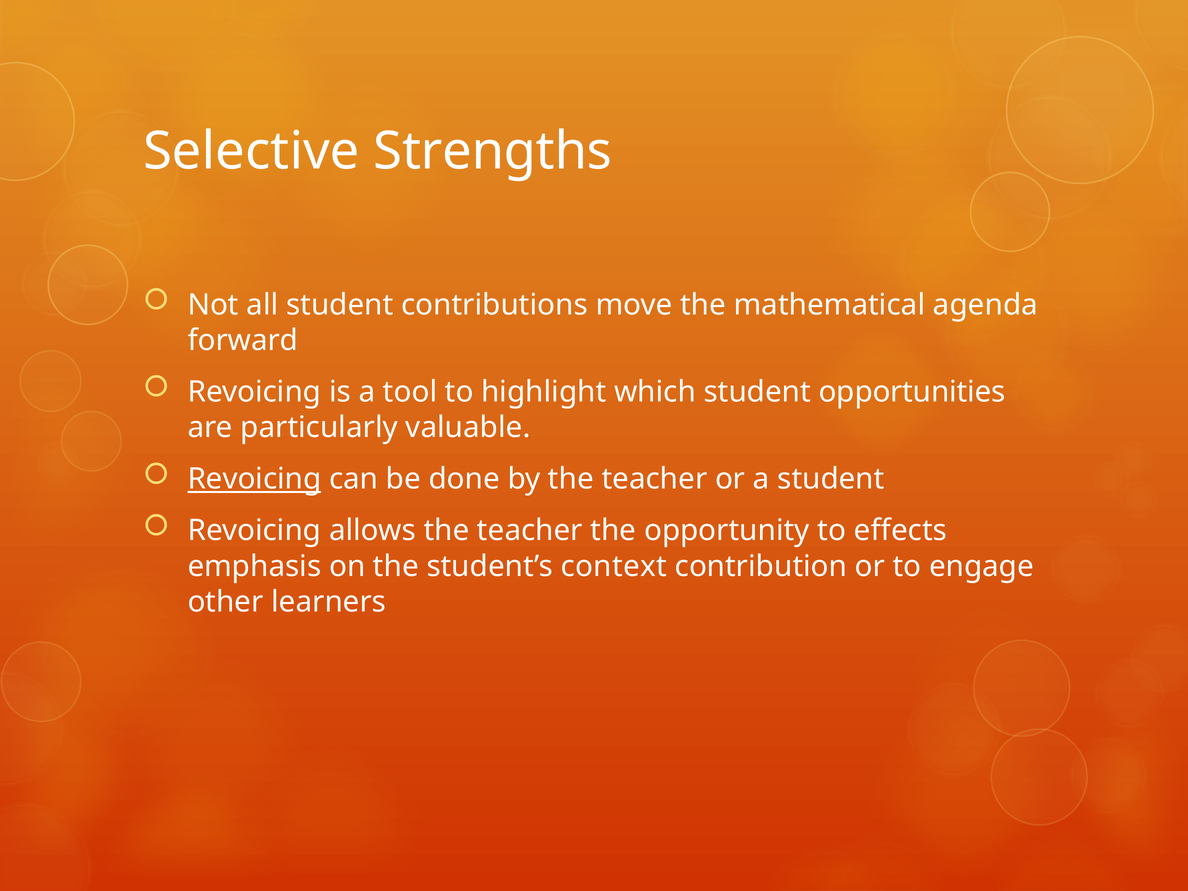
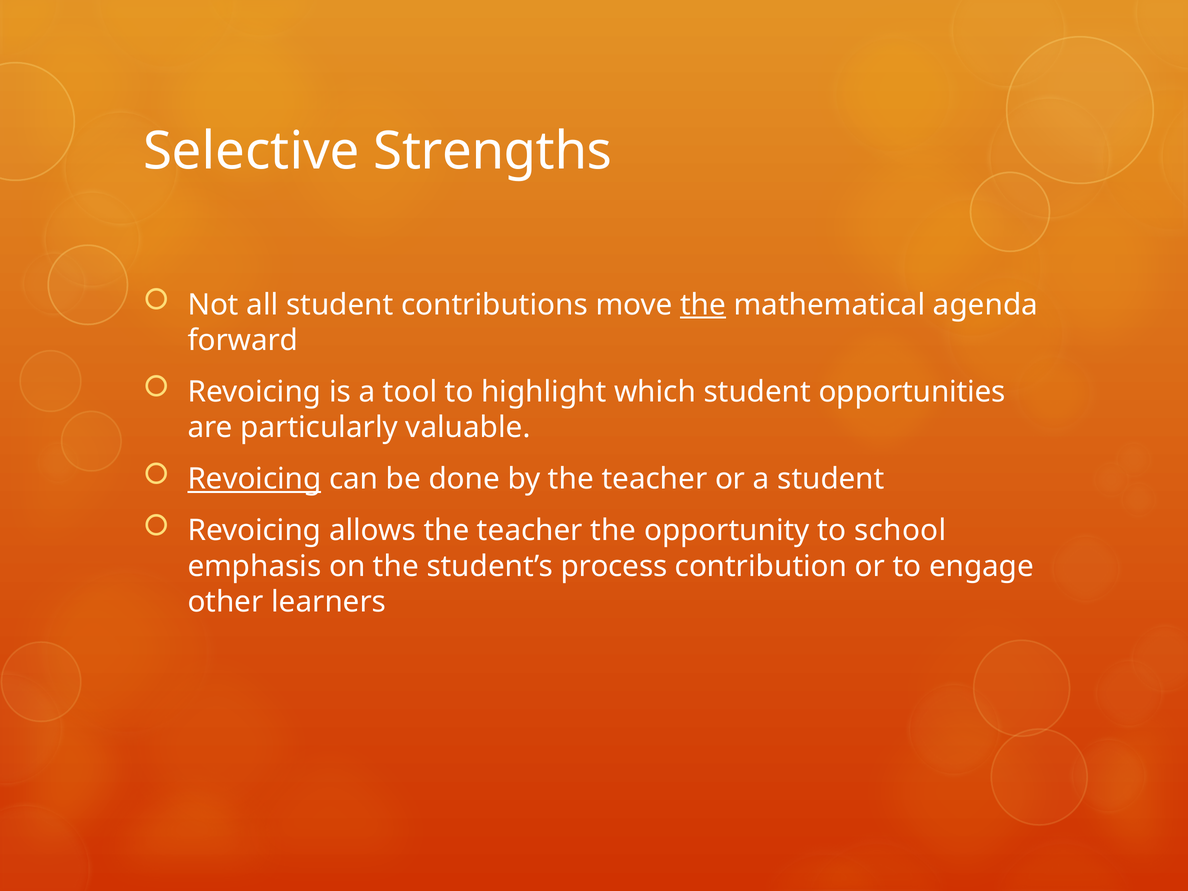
the at (703, 305) underline: none -> present
effects: effects -> school
context: context -> process
